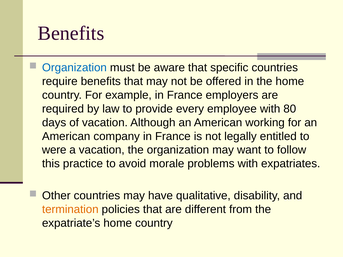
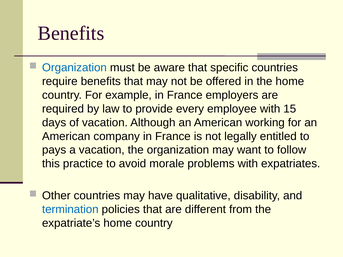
80: 80 -> 15
were: were -> pays
termination colour: orange -> blue
